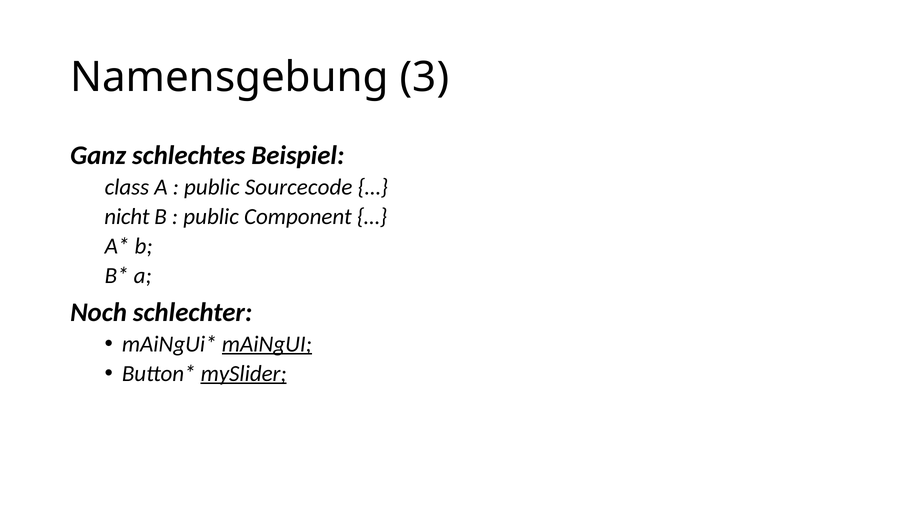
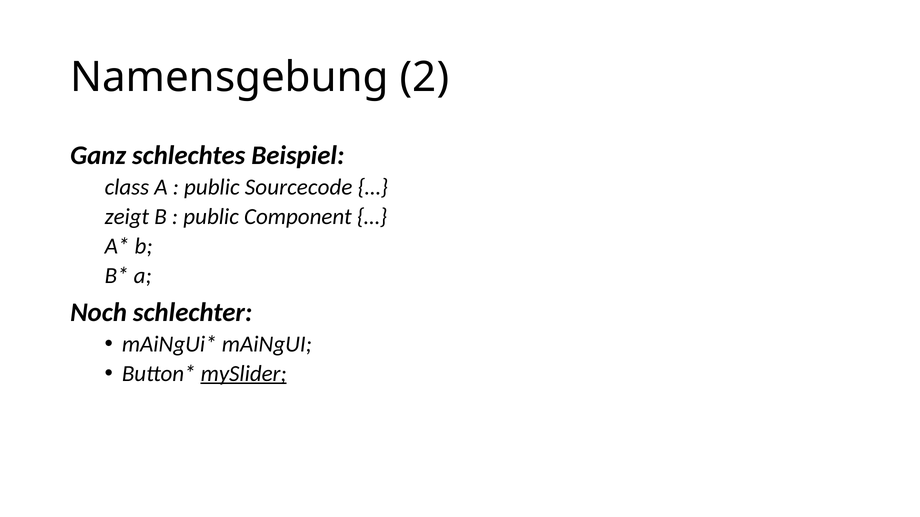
3: 3 -> 2
nicht: nicht -> zeigt
mAiNgUI underline: present -> none
